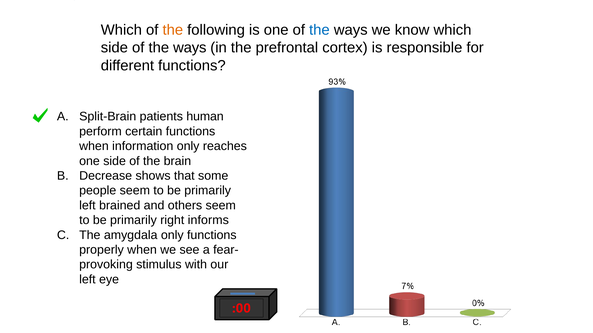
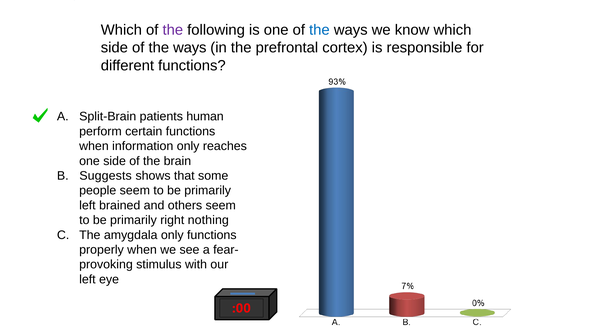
the at (173, 30) colour: orange -> purple
Decrease: Decrease -> Suggests
informs: informs -> nothing
